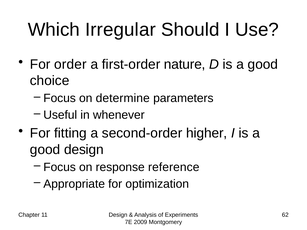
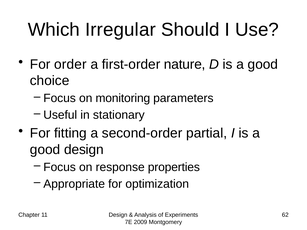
determine: determine -> monitoring
whenever: whenever -> stationary
higher: higher -> partial
reference: reference -> properties
